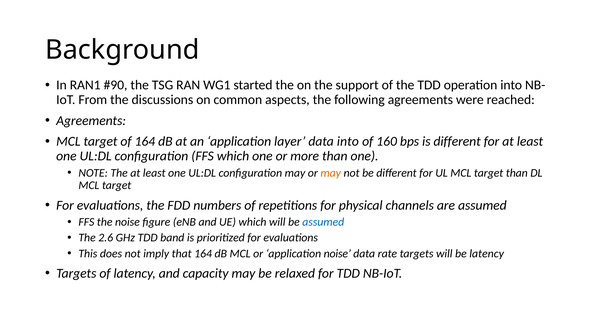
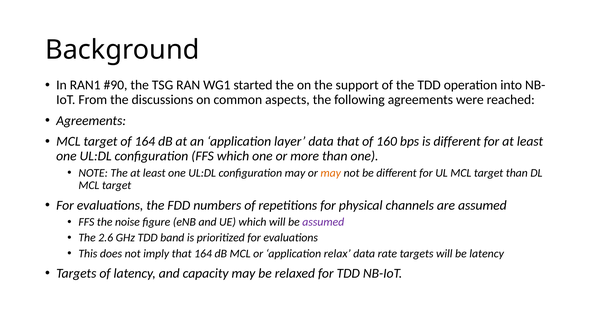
data into: into -> that
assumed at (323, 222) colour: blue -> purple
application noise: noise -> relax
